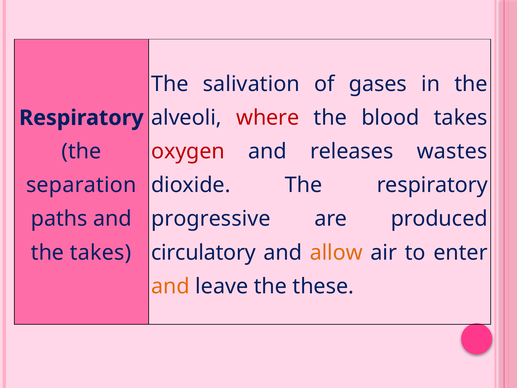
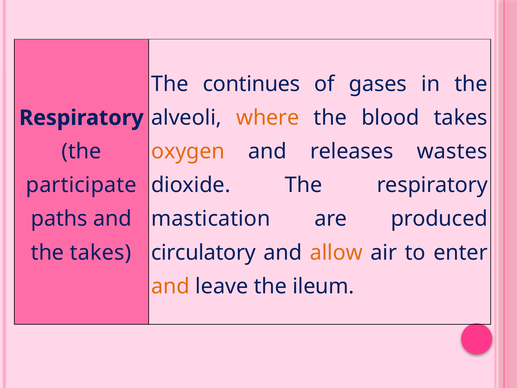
salivation: salivation -> continues
where colour: red -> orange
oxygen colour: red -> orange
separation: separation -> participate
progressive: progressive -> mastication
these: these -> ileum
